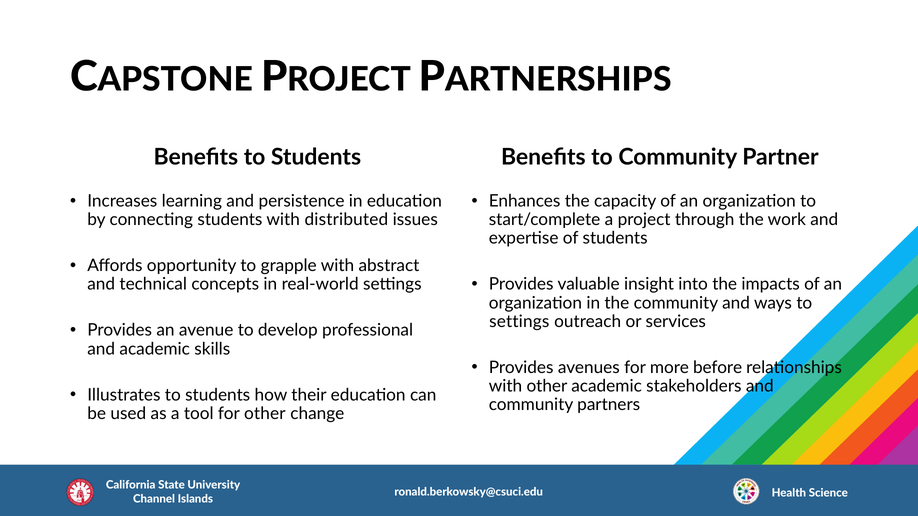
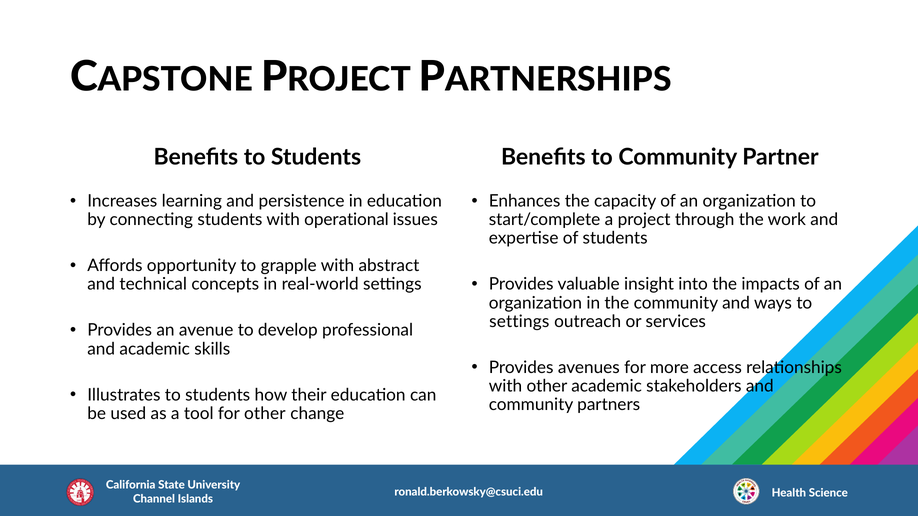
distributed: distributed -> operational
before: before -> access
